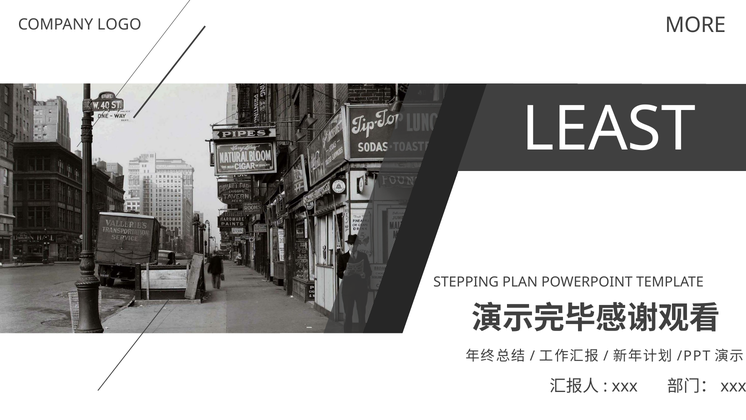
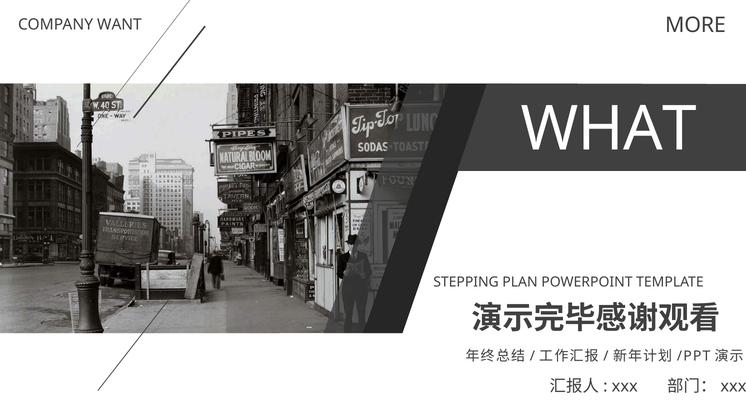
LOGO: LOGO -> WANT
LEAST: LEAST -> WHAT
